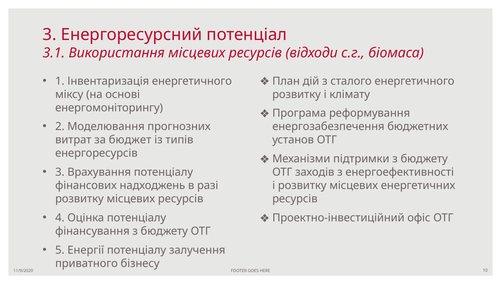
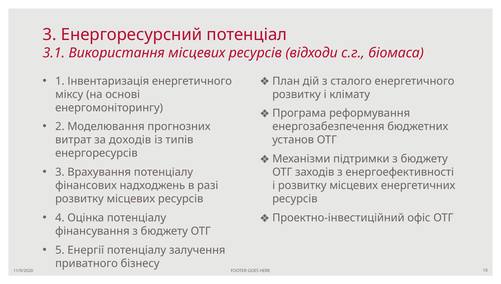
бюджет: бюджет -> доходів
